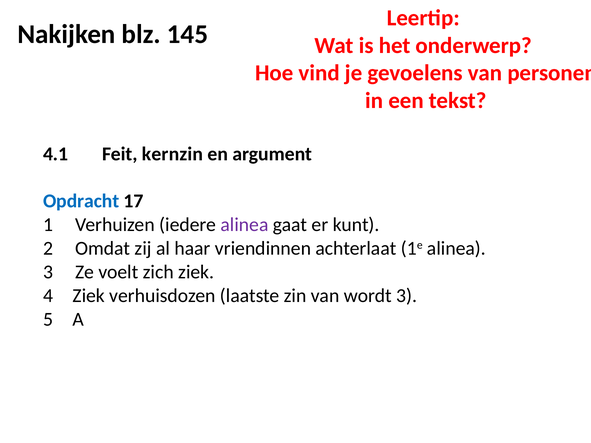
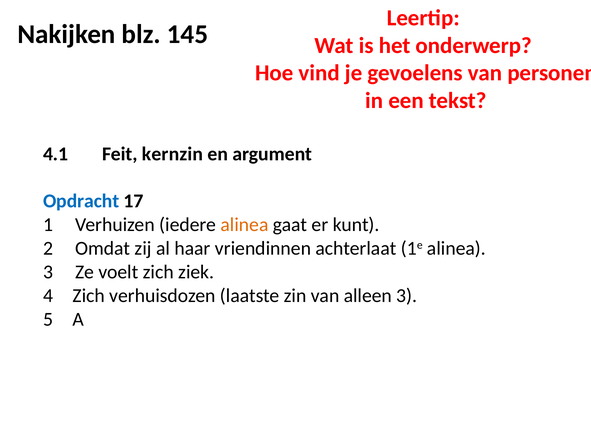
alinea at (245, 225) colour: purple -> orange
Ziek at (89, 296): Ziek -> Zich
wordt: wordt -> alleen
